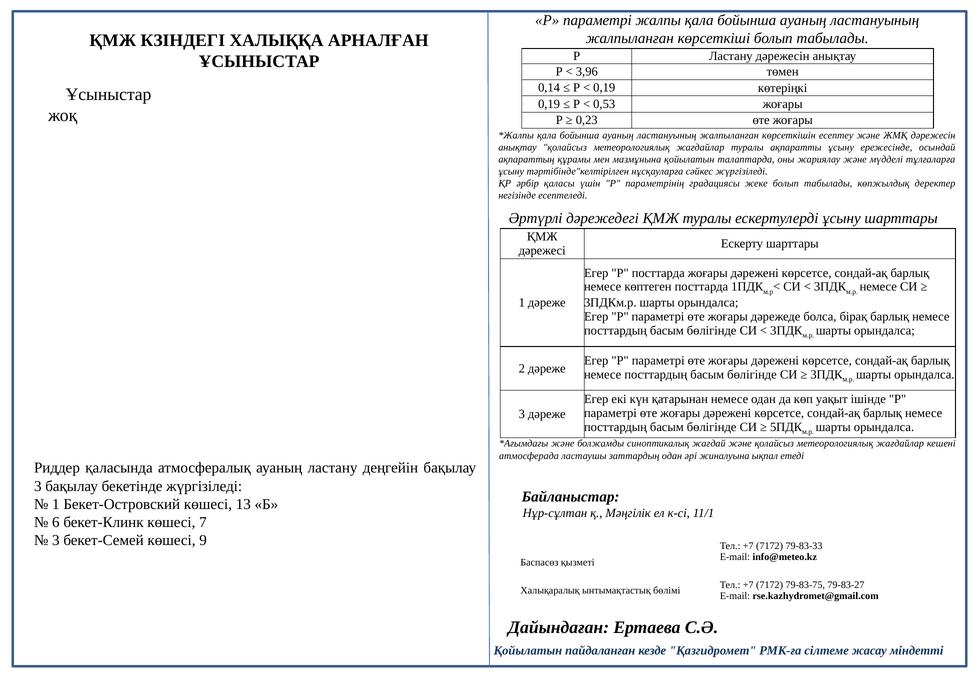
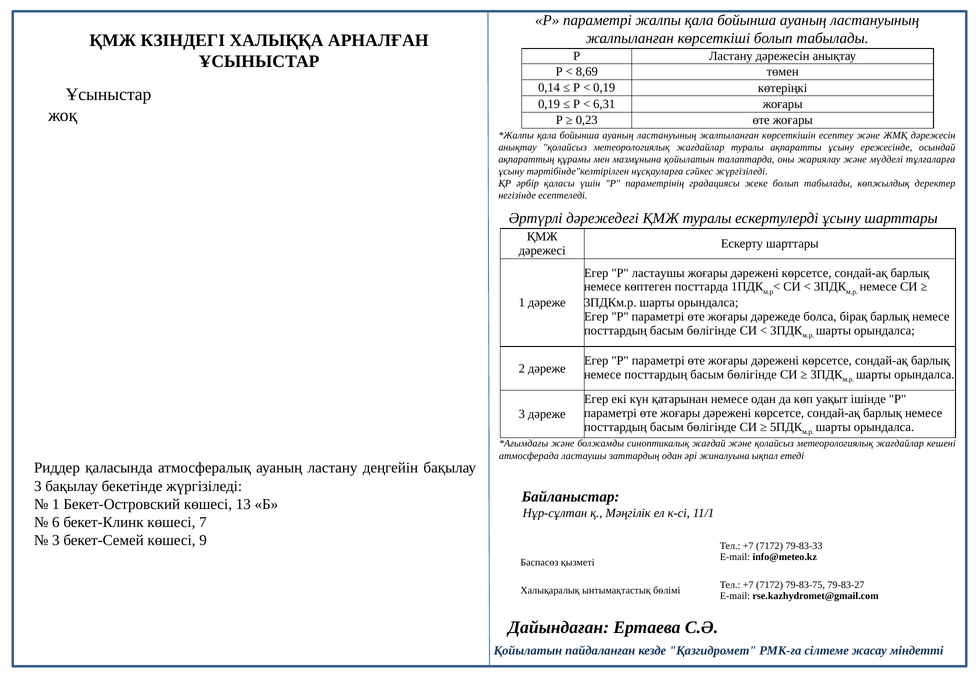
3,96: 3,96 -> 8,69
0,53: 0,53 -> 6,31
Р посттарда: посттарда -> ластаушы
